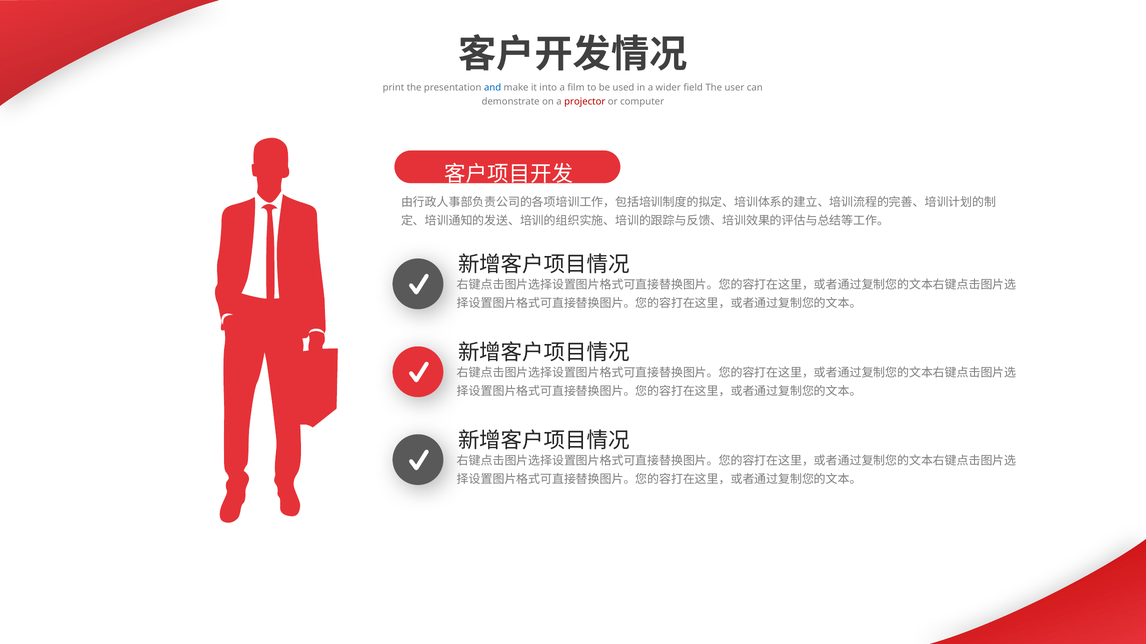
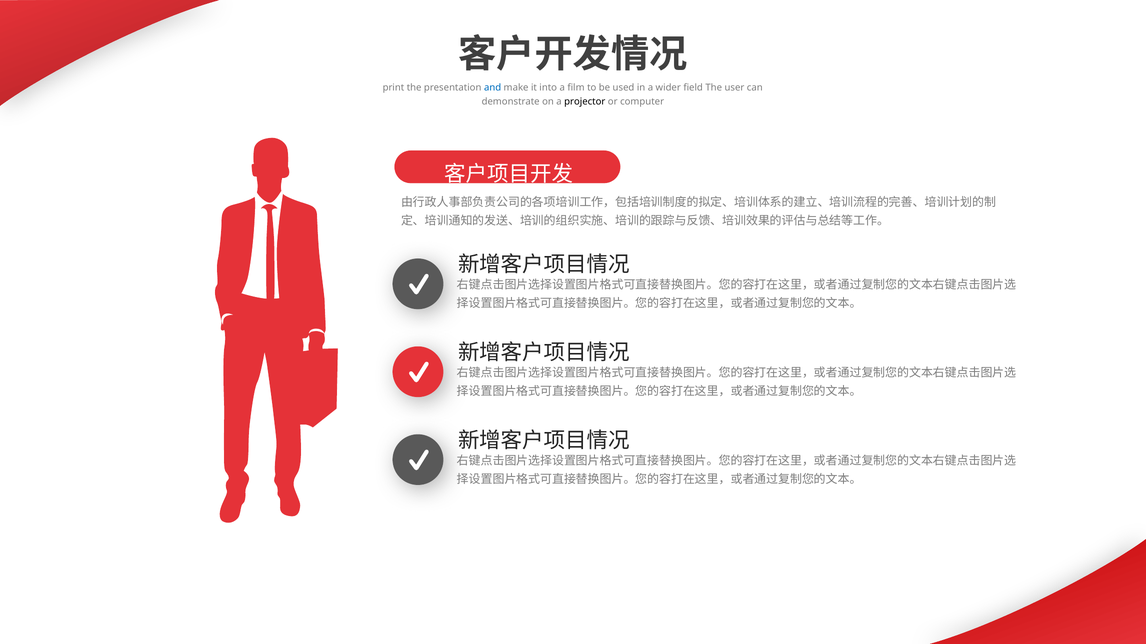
projector colour: red -> black
